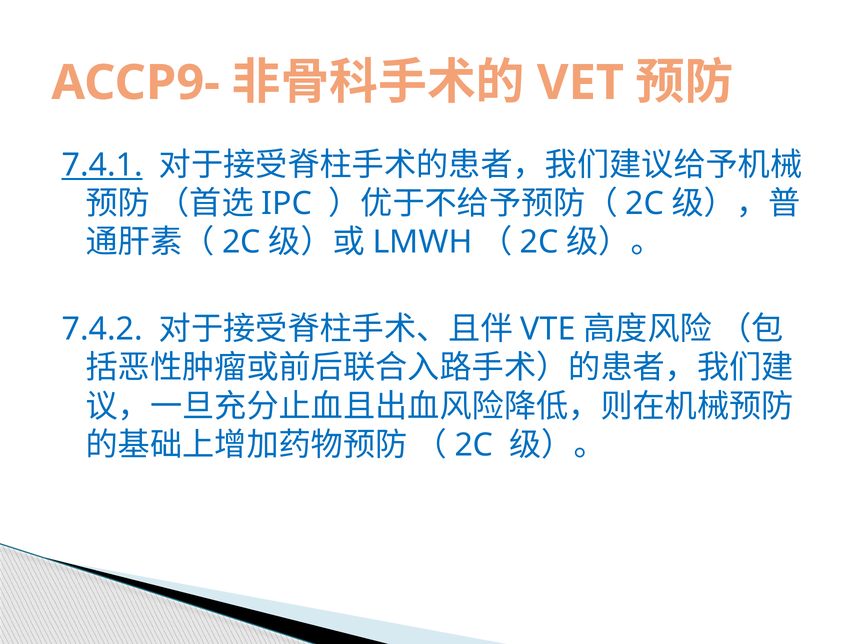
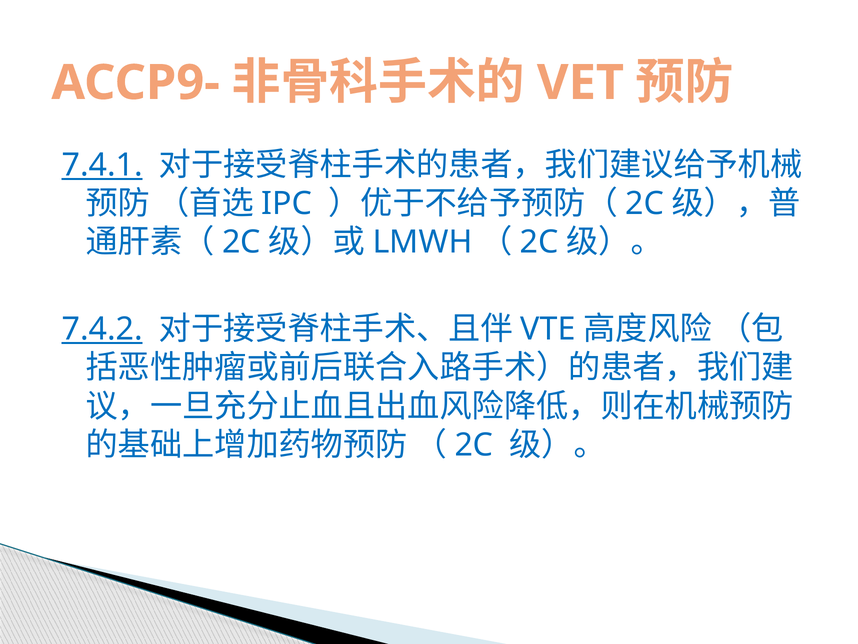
7.4.2 underline: none -> present
